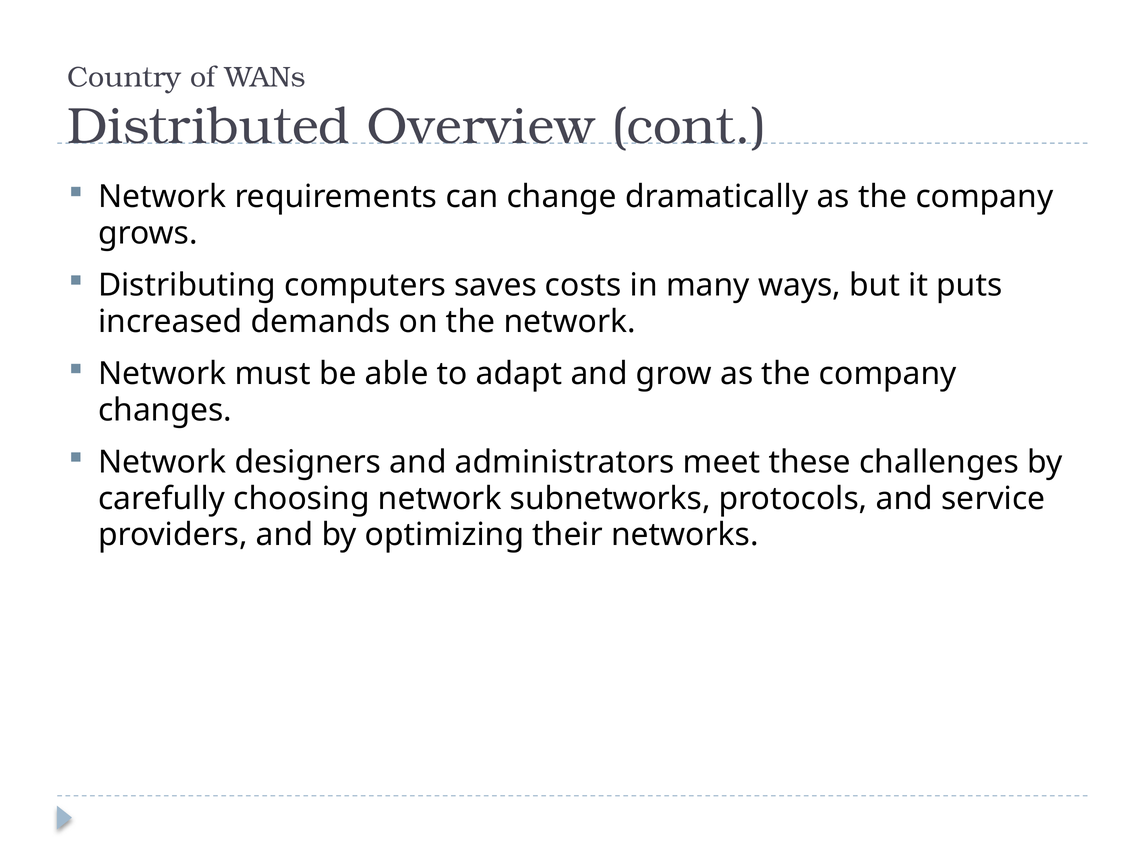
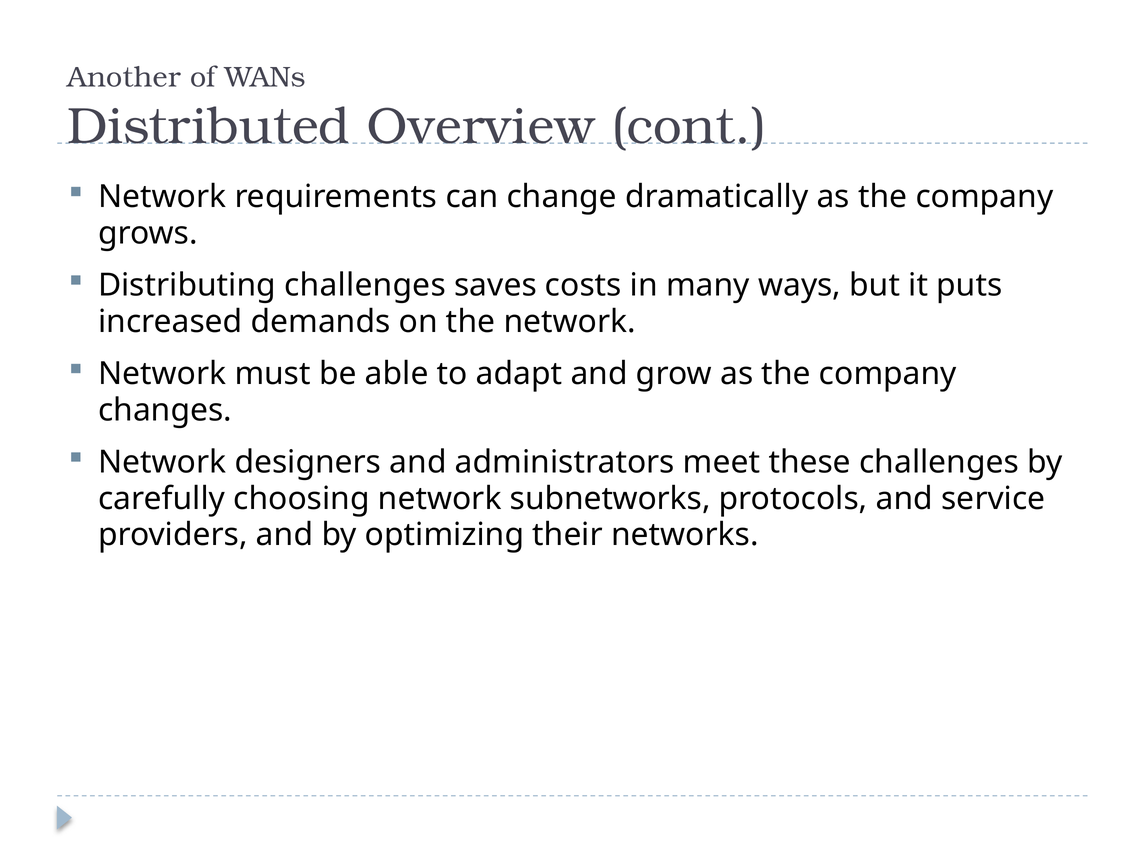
Country: Country -> Another
Distributing computers: computers -> challenges
